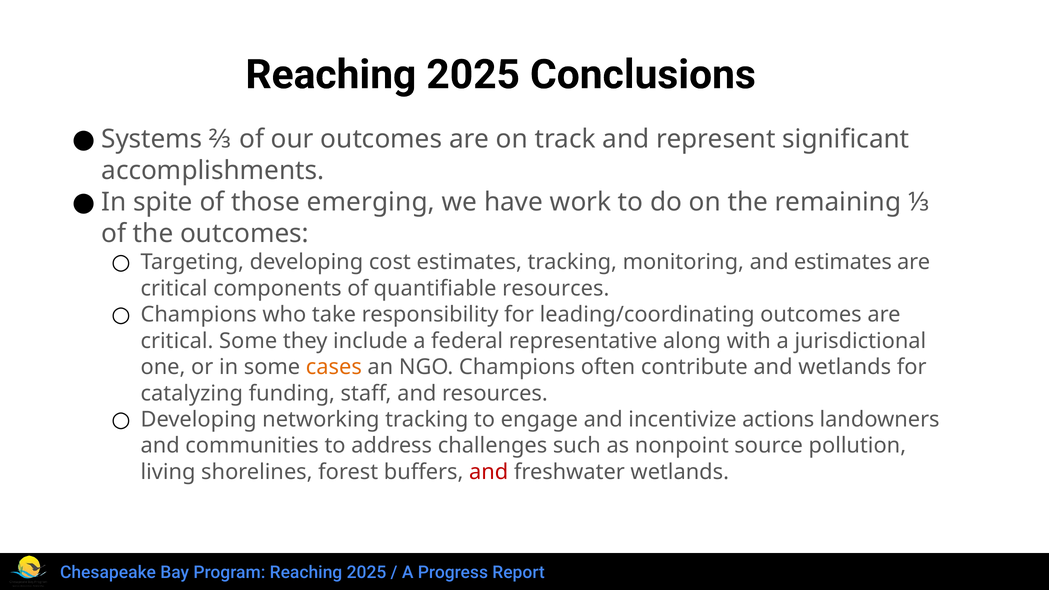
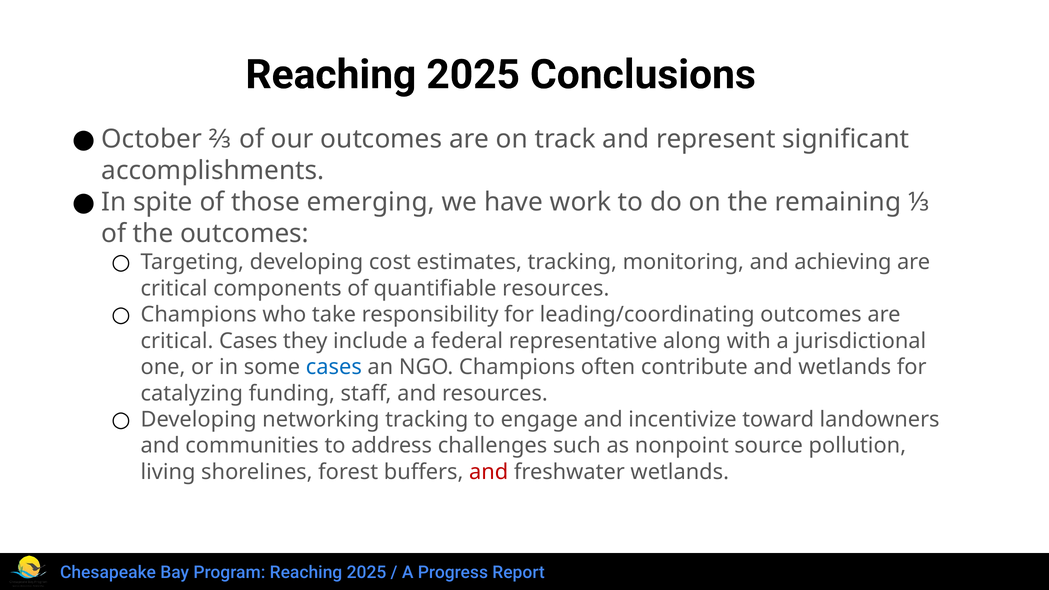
Systems: Systems -> October
and estimates: estimates -> achieving
critical Some: Some -> Cases
cases at (334, 367) colour: orange -> blue
actions: actions -> toward
